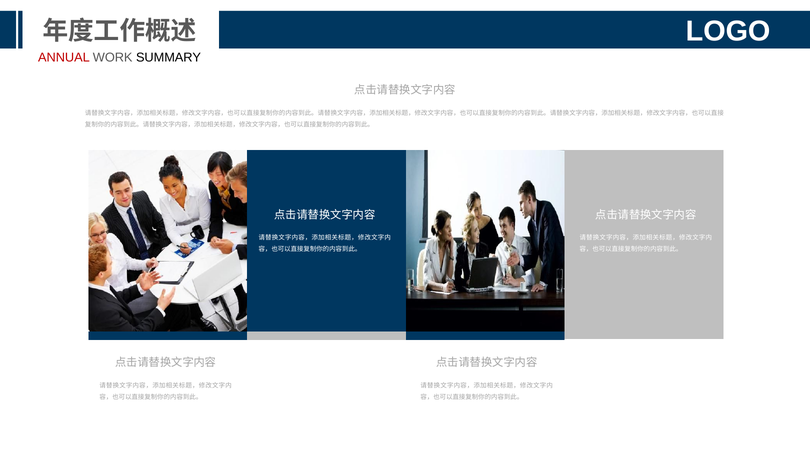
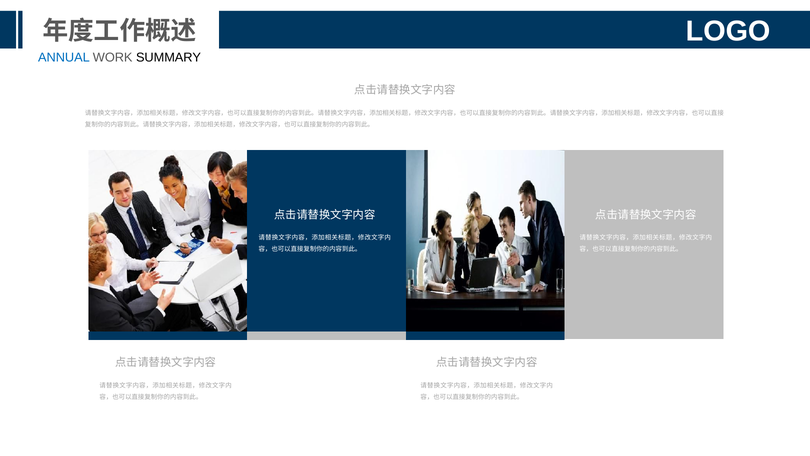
ANNUAL colour: red -> blue
